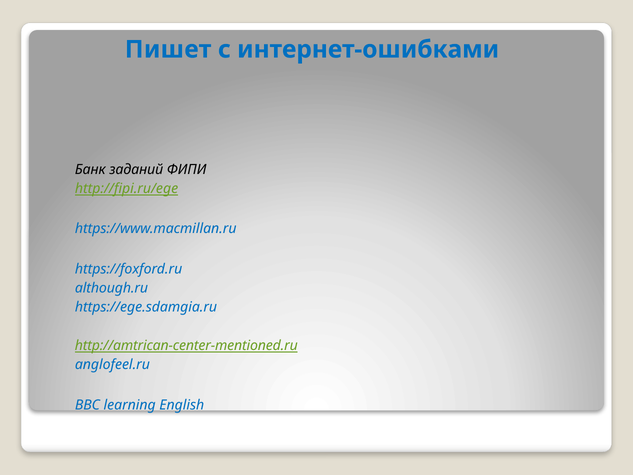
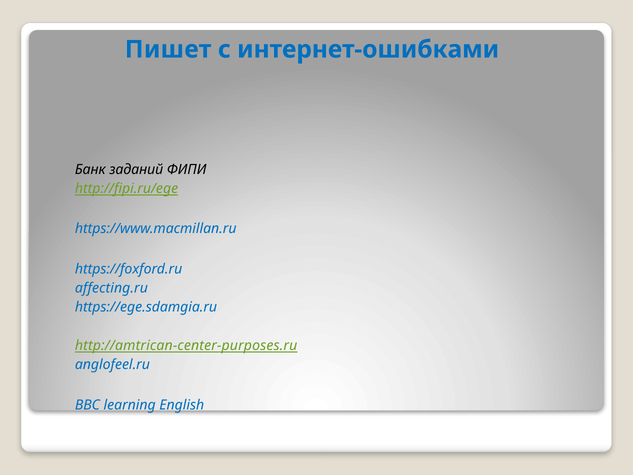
although.ru: although.ru -> affecting.ru
http://amtrican-center-mentioned.ru: http://amtrican-center-mentioned.ru -> http://amtrican-center-purposes.ru
